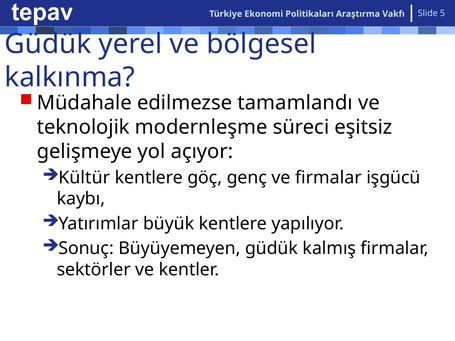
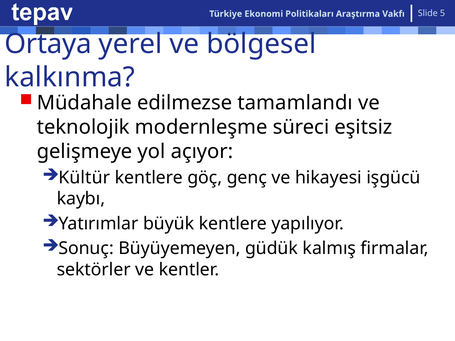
Güdük at (48, 44): Güdük -> Ortaya
ve firmalar: firmalar -> hikayesi
